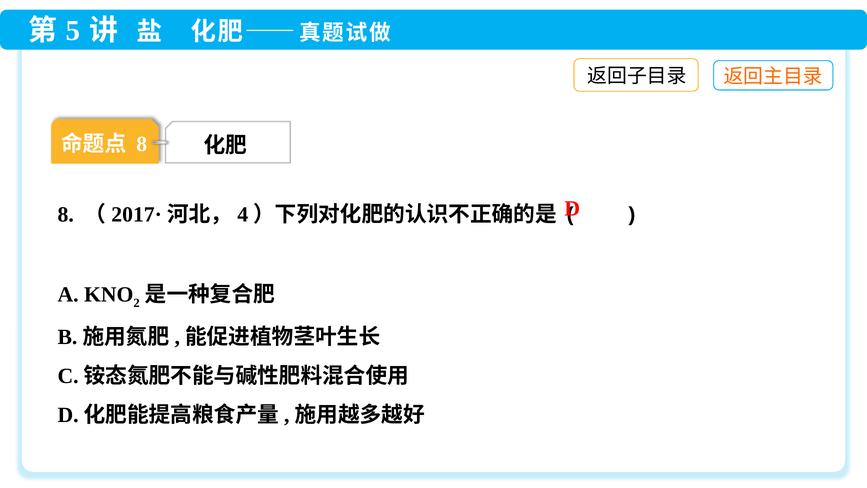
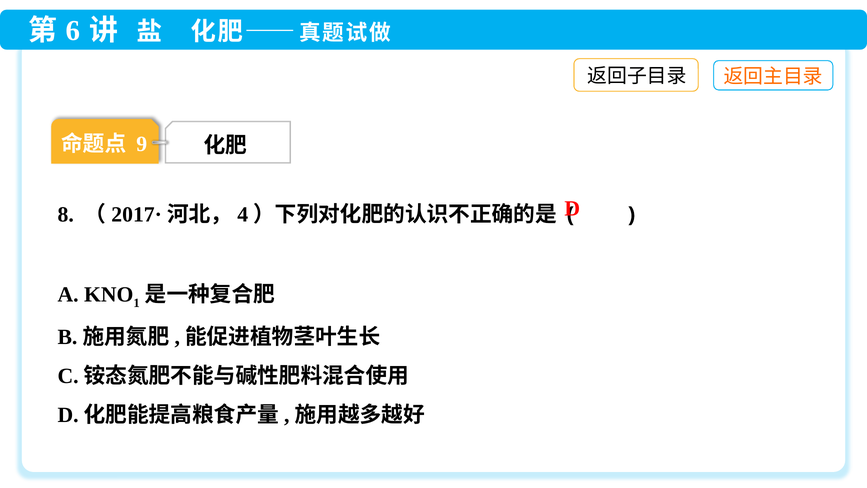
5: 5 -> 6
8 at (142, 144): 8 -> 9
2: 2 -> 1
